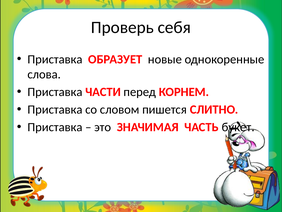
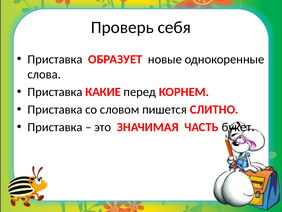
ЧАСТИ: ЧАСТИ -> КАКИЕ
